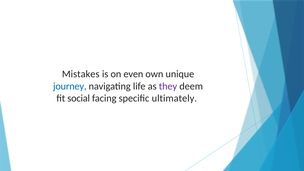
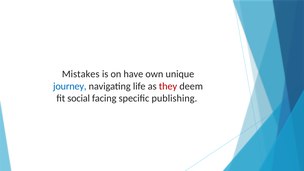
even: even -> have
they colour: purple -> red
ultimately: ultimately -> publishing
